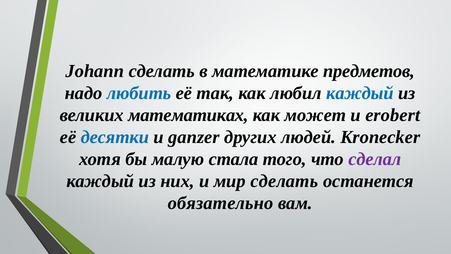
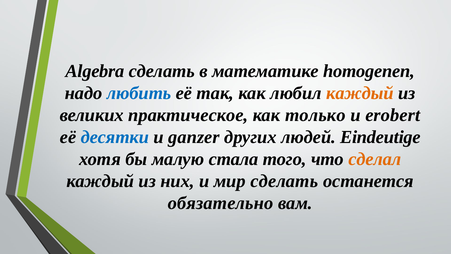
Johann: Johann -> Algebra
предметов: предметов -> homogenen
каждый at (360, 93) colour: blue -> orange
математиках: математиках -> практическое
может: может -> только
Kronecker: Kronecker -> Eindeutige
сделал colour: purple -> orange
